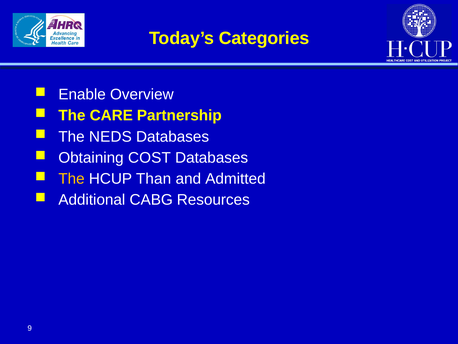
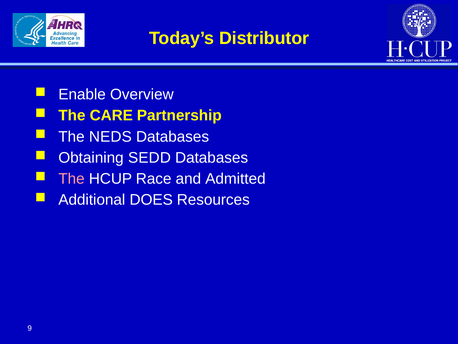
Categories: Categories -> Distributor
COST: COST -> SEDD
The at (71, 179) colour: yellow -> pink
Than: Than -> Race
CABG: CABG -> DOES
